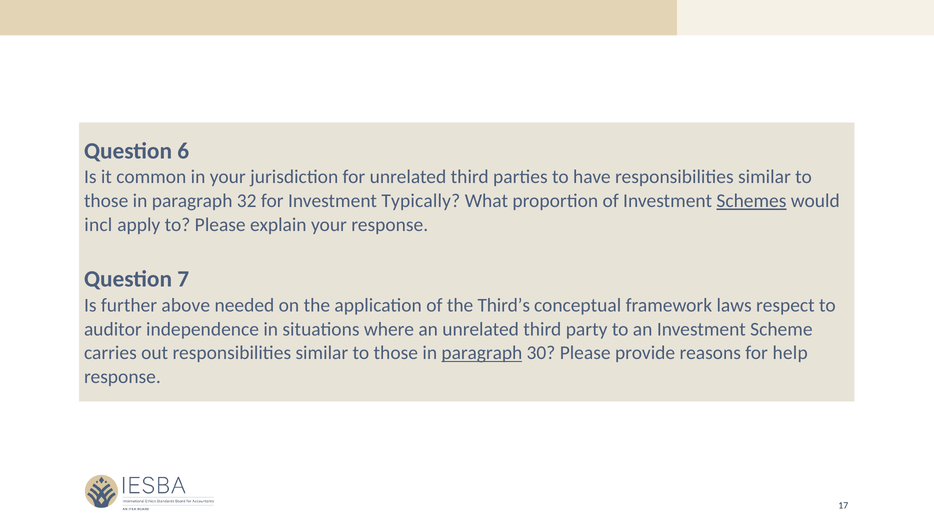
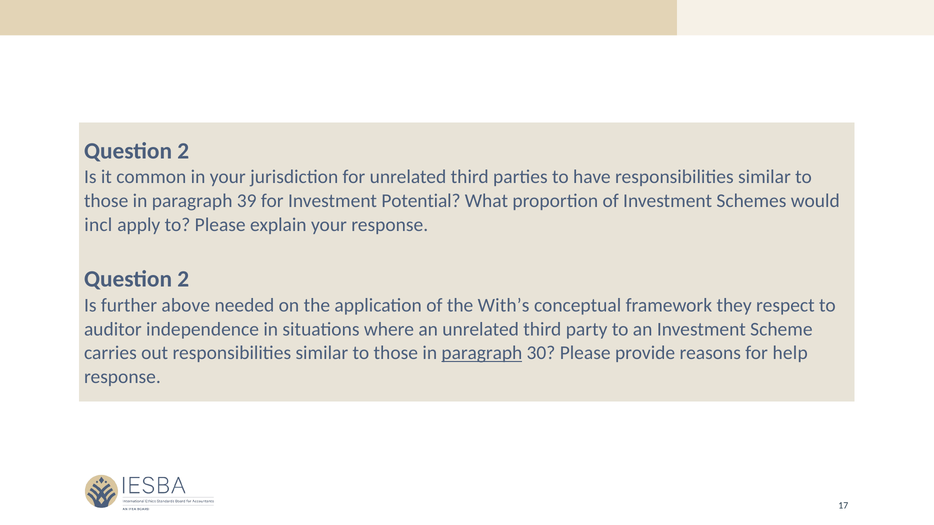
6 at (183, 151): 6 -> 2
32: 32 -> 39
Typically: Typically -> Potential
Schemes underline: present -> none
7 at (183, 279): 7 -> 2
Third’s: Third’s -> With’s
laws: laws -> they
